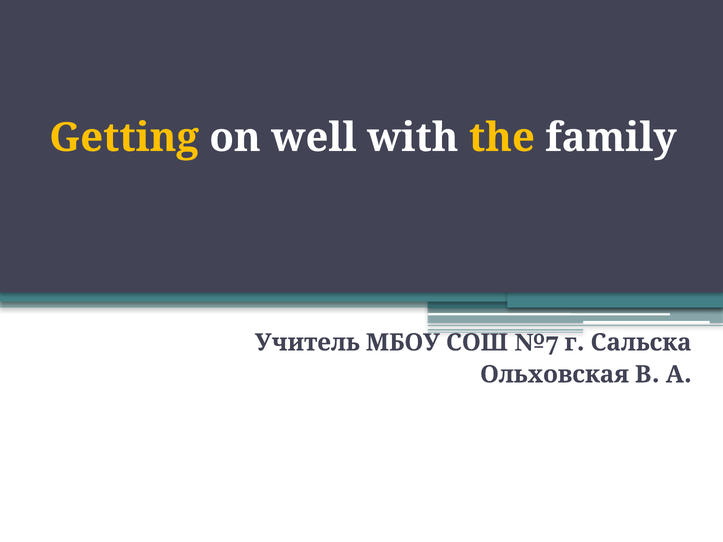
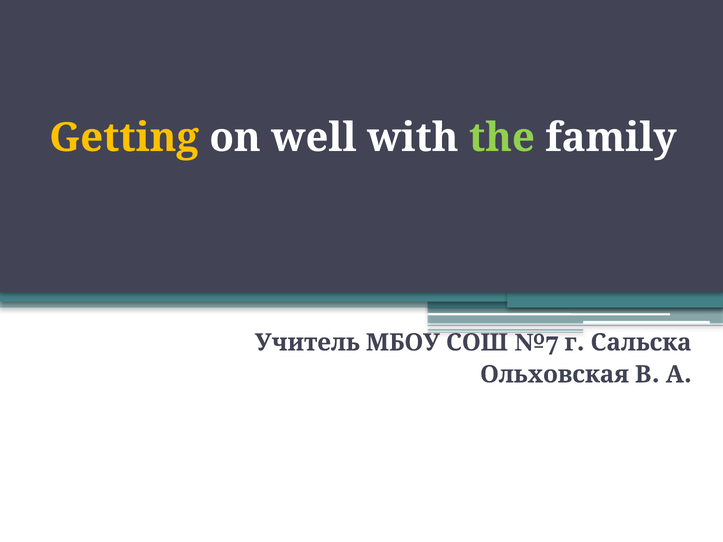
the colour: yellow -> light green
